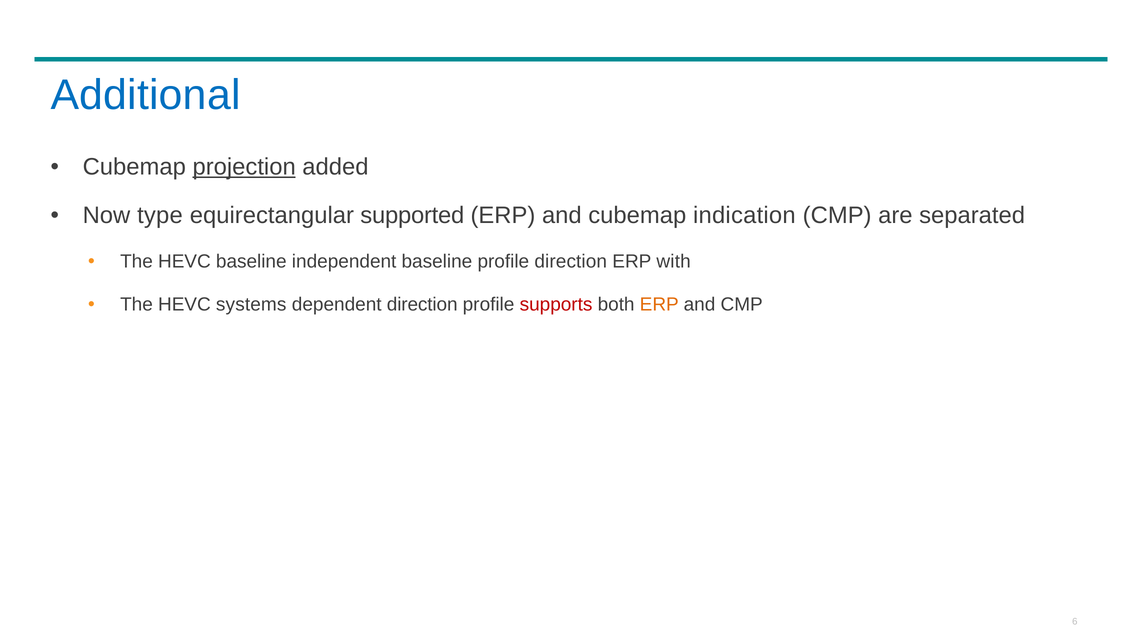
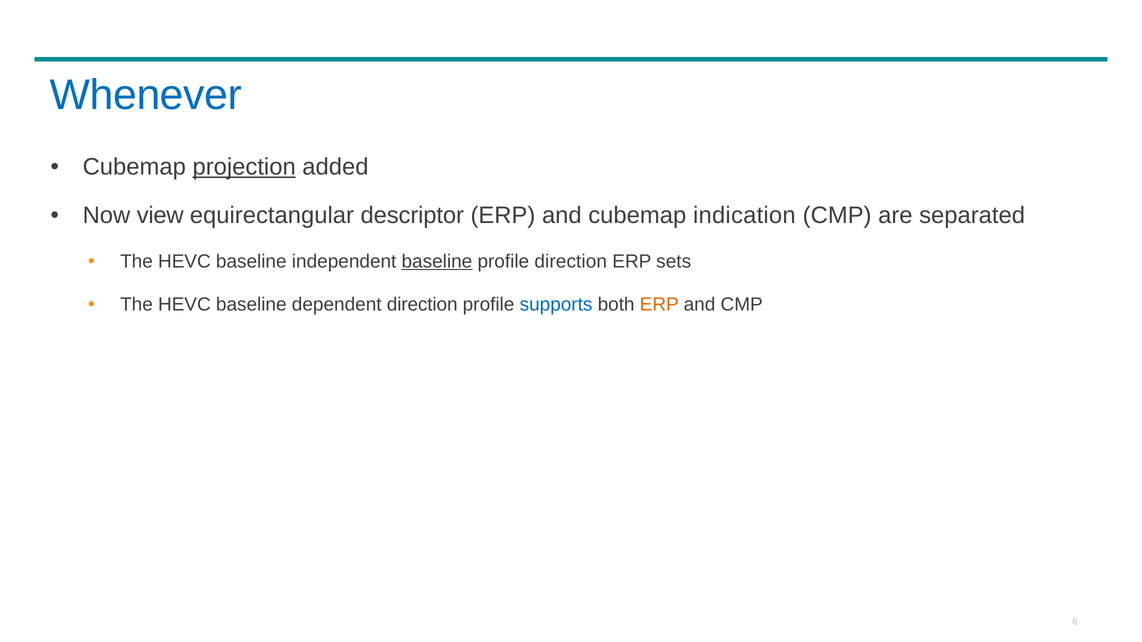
Additional: Additional -> Whenever
type: type -> view
supported: supported -> descriptor
baseline at (437, 262) underline: none -> present
with: with -> sets
systems at (251, 305): systems -> baseline
supports colour: red -> blue
